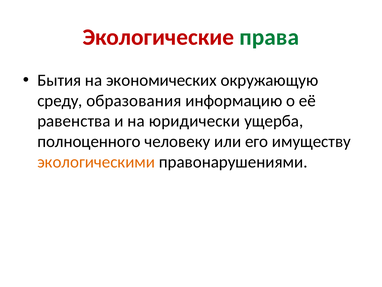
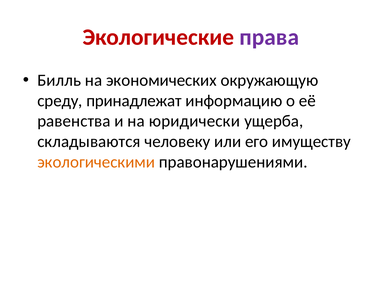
права colour: green -> purple
Бытия: Бытия -> Билль
образования: образования -> принадлежат
полноценного: полноценного -> складываются
